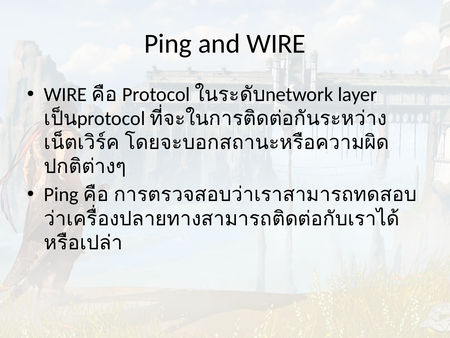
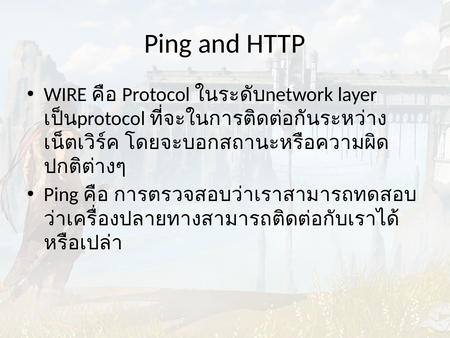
and WIRE: WIRE -> HTTP
